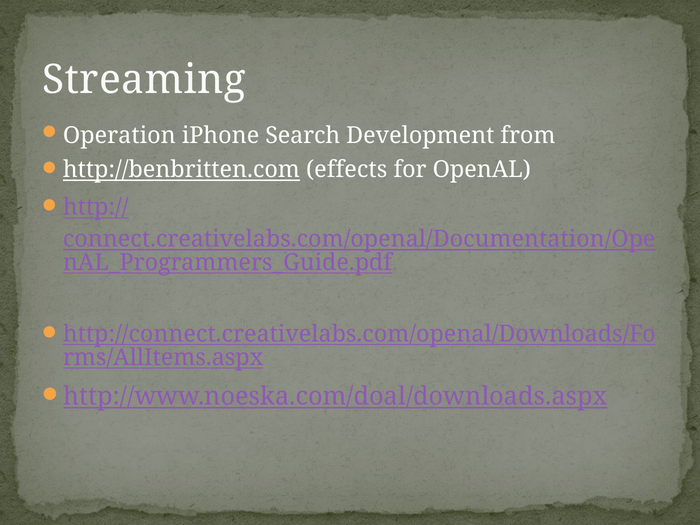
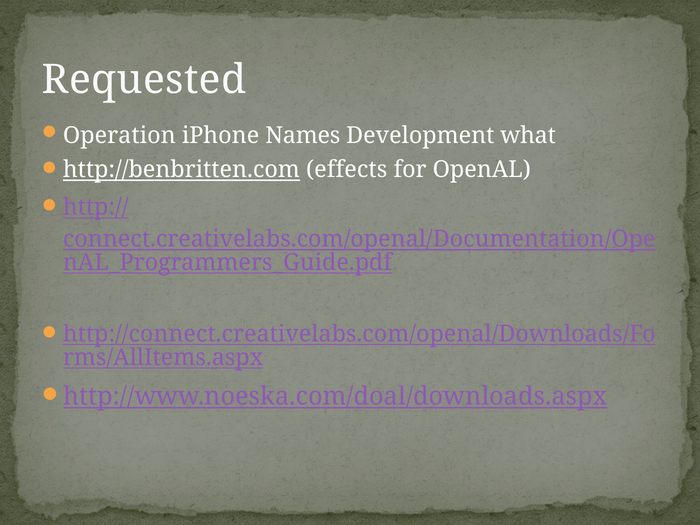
Streaming: Streaming -> Requested
Search: Search -> Names
from: from -> what
